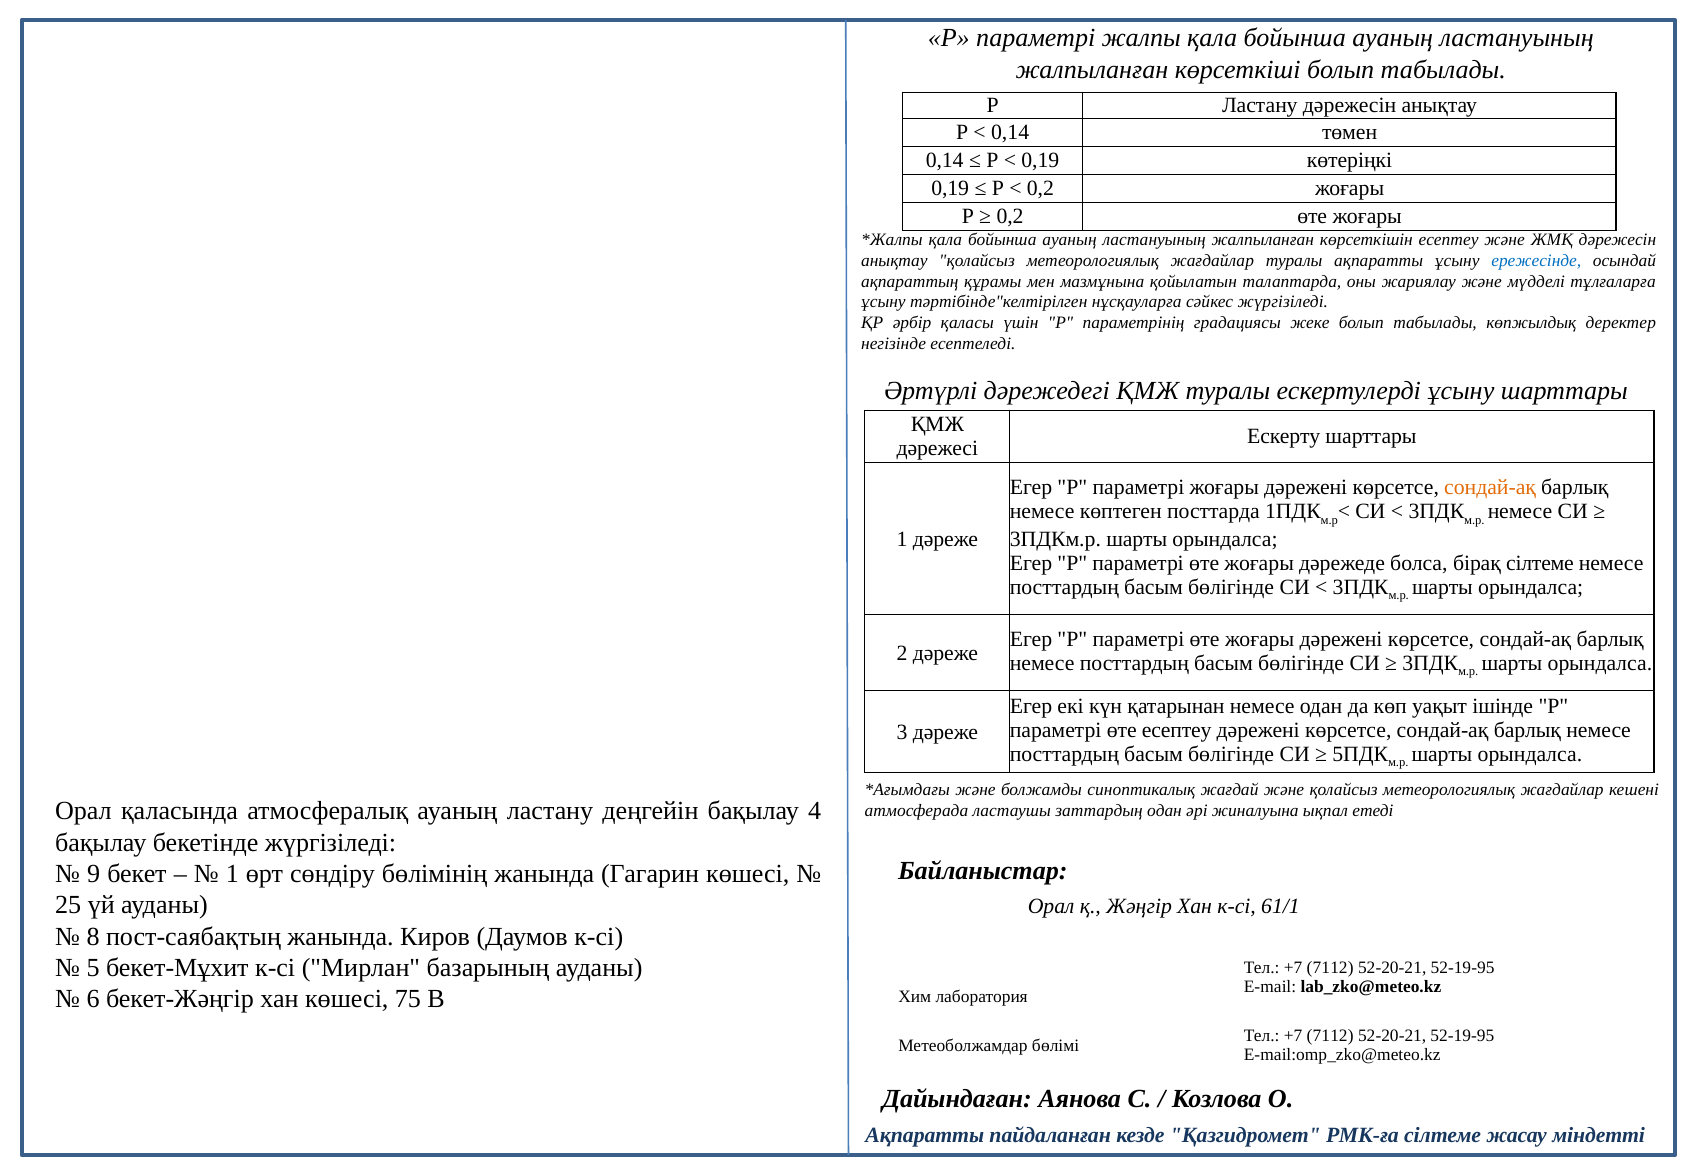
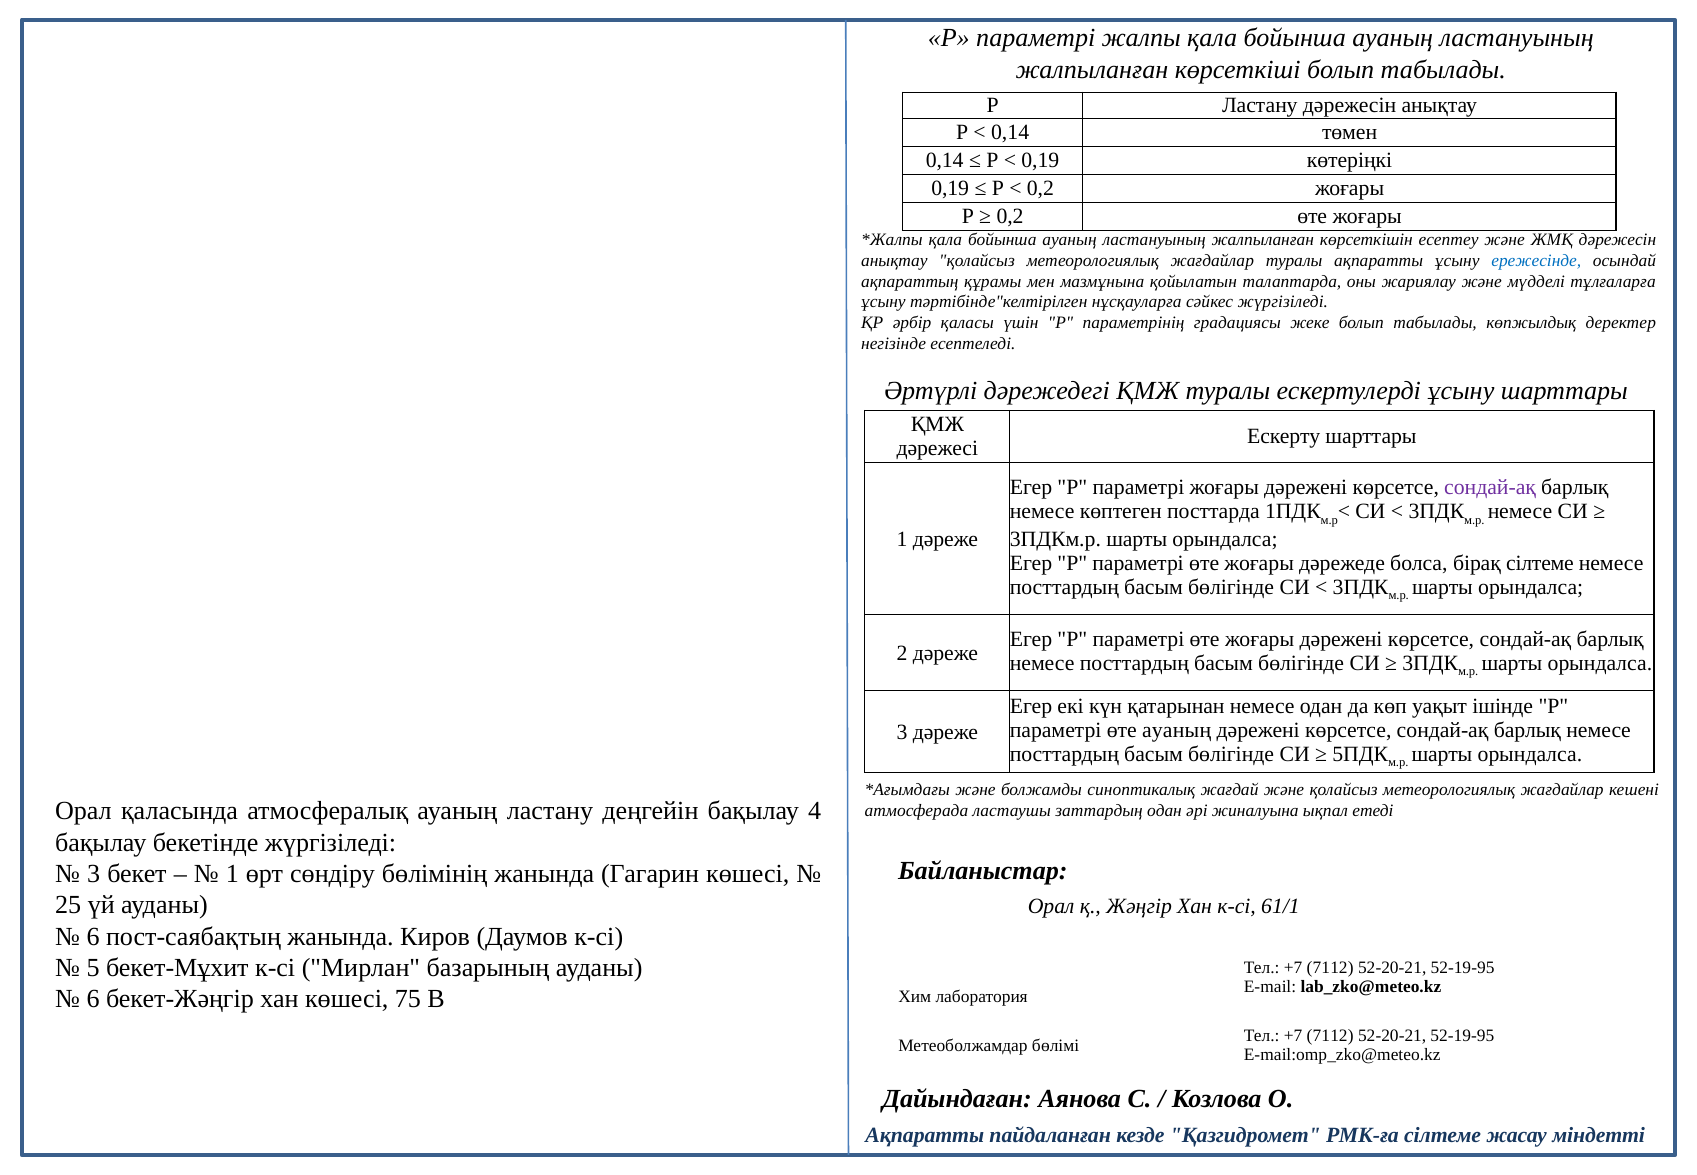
сондай-ақ at (1490, 487) colour: orange -> purple
өте есептеу: есептеу -> ауаның
9 at (94, 874): 9 -> 3
8 at (93, 936): 8 -> 6
